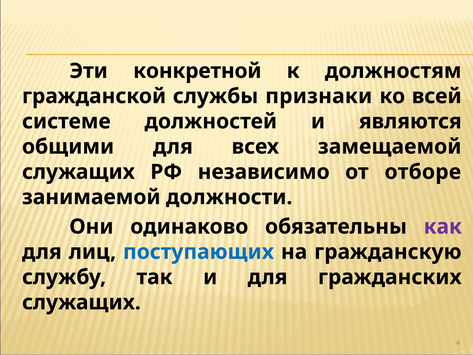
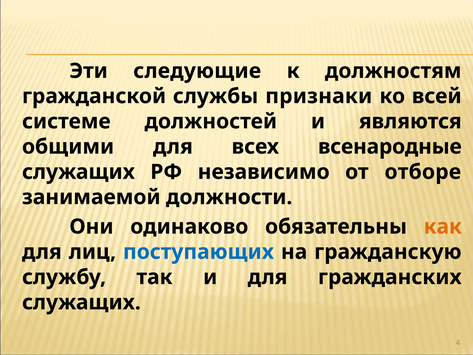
конкретной: конкретной -> следующие
замещаемой: замещаемой -> всенародные
как colour: purple -> orange
